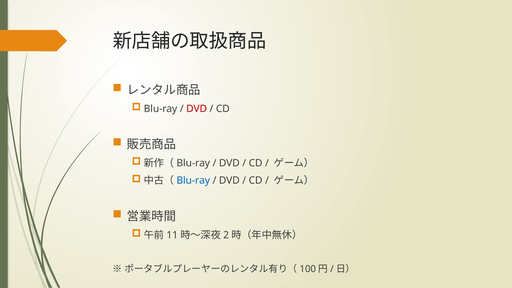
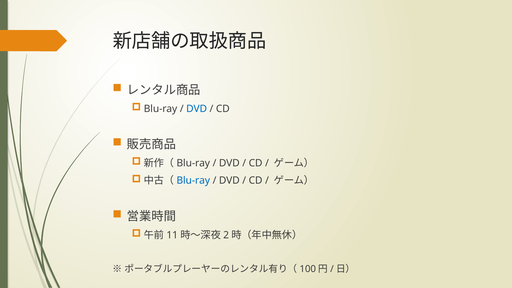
DVD at (197, 109) colour: red -> blue
